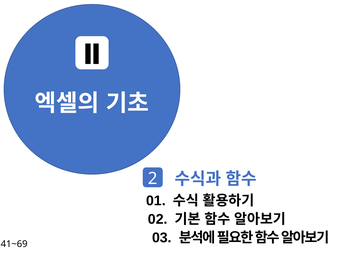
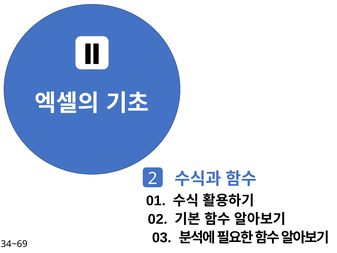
41~69: 41~69 -> 34~69
